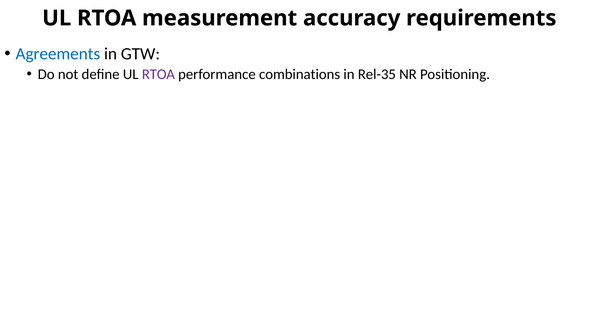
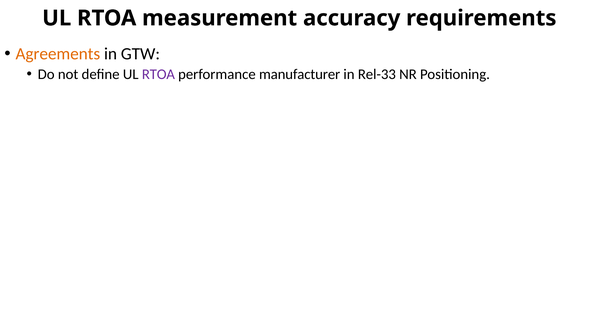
Agreements colour: blue -> orange
combinations: combinations -> manufacturer
Rel-35: Rel-35 -> Rel-33
